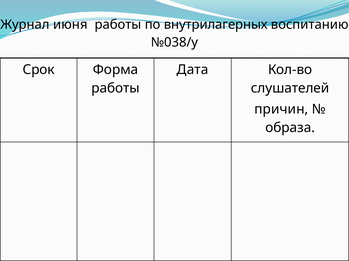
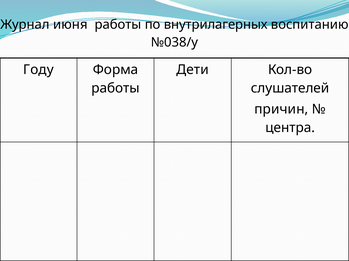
Срок: Срок -> Году
Дата: Дата -> Дети
образа: образа -> центра
